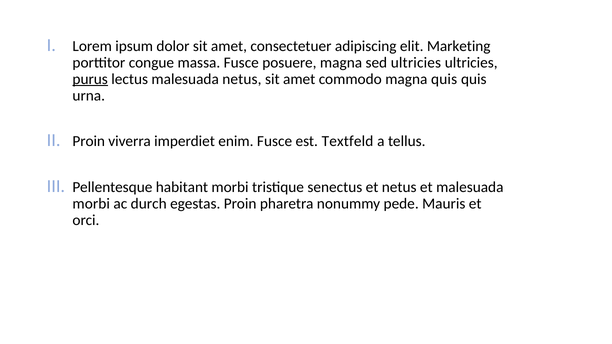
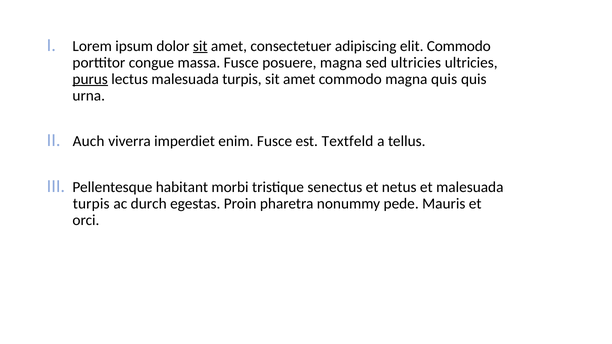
sit at (200, 46) underline: none -> present
elit Marketing: Marketing -> Commodo
lectus malesuada netus: netus -> turpis
Proin at (89, 141): Proin -> Auch
morbi at (91, 204): morbi -> turpis
